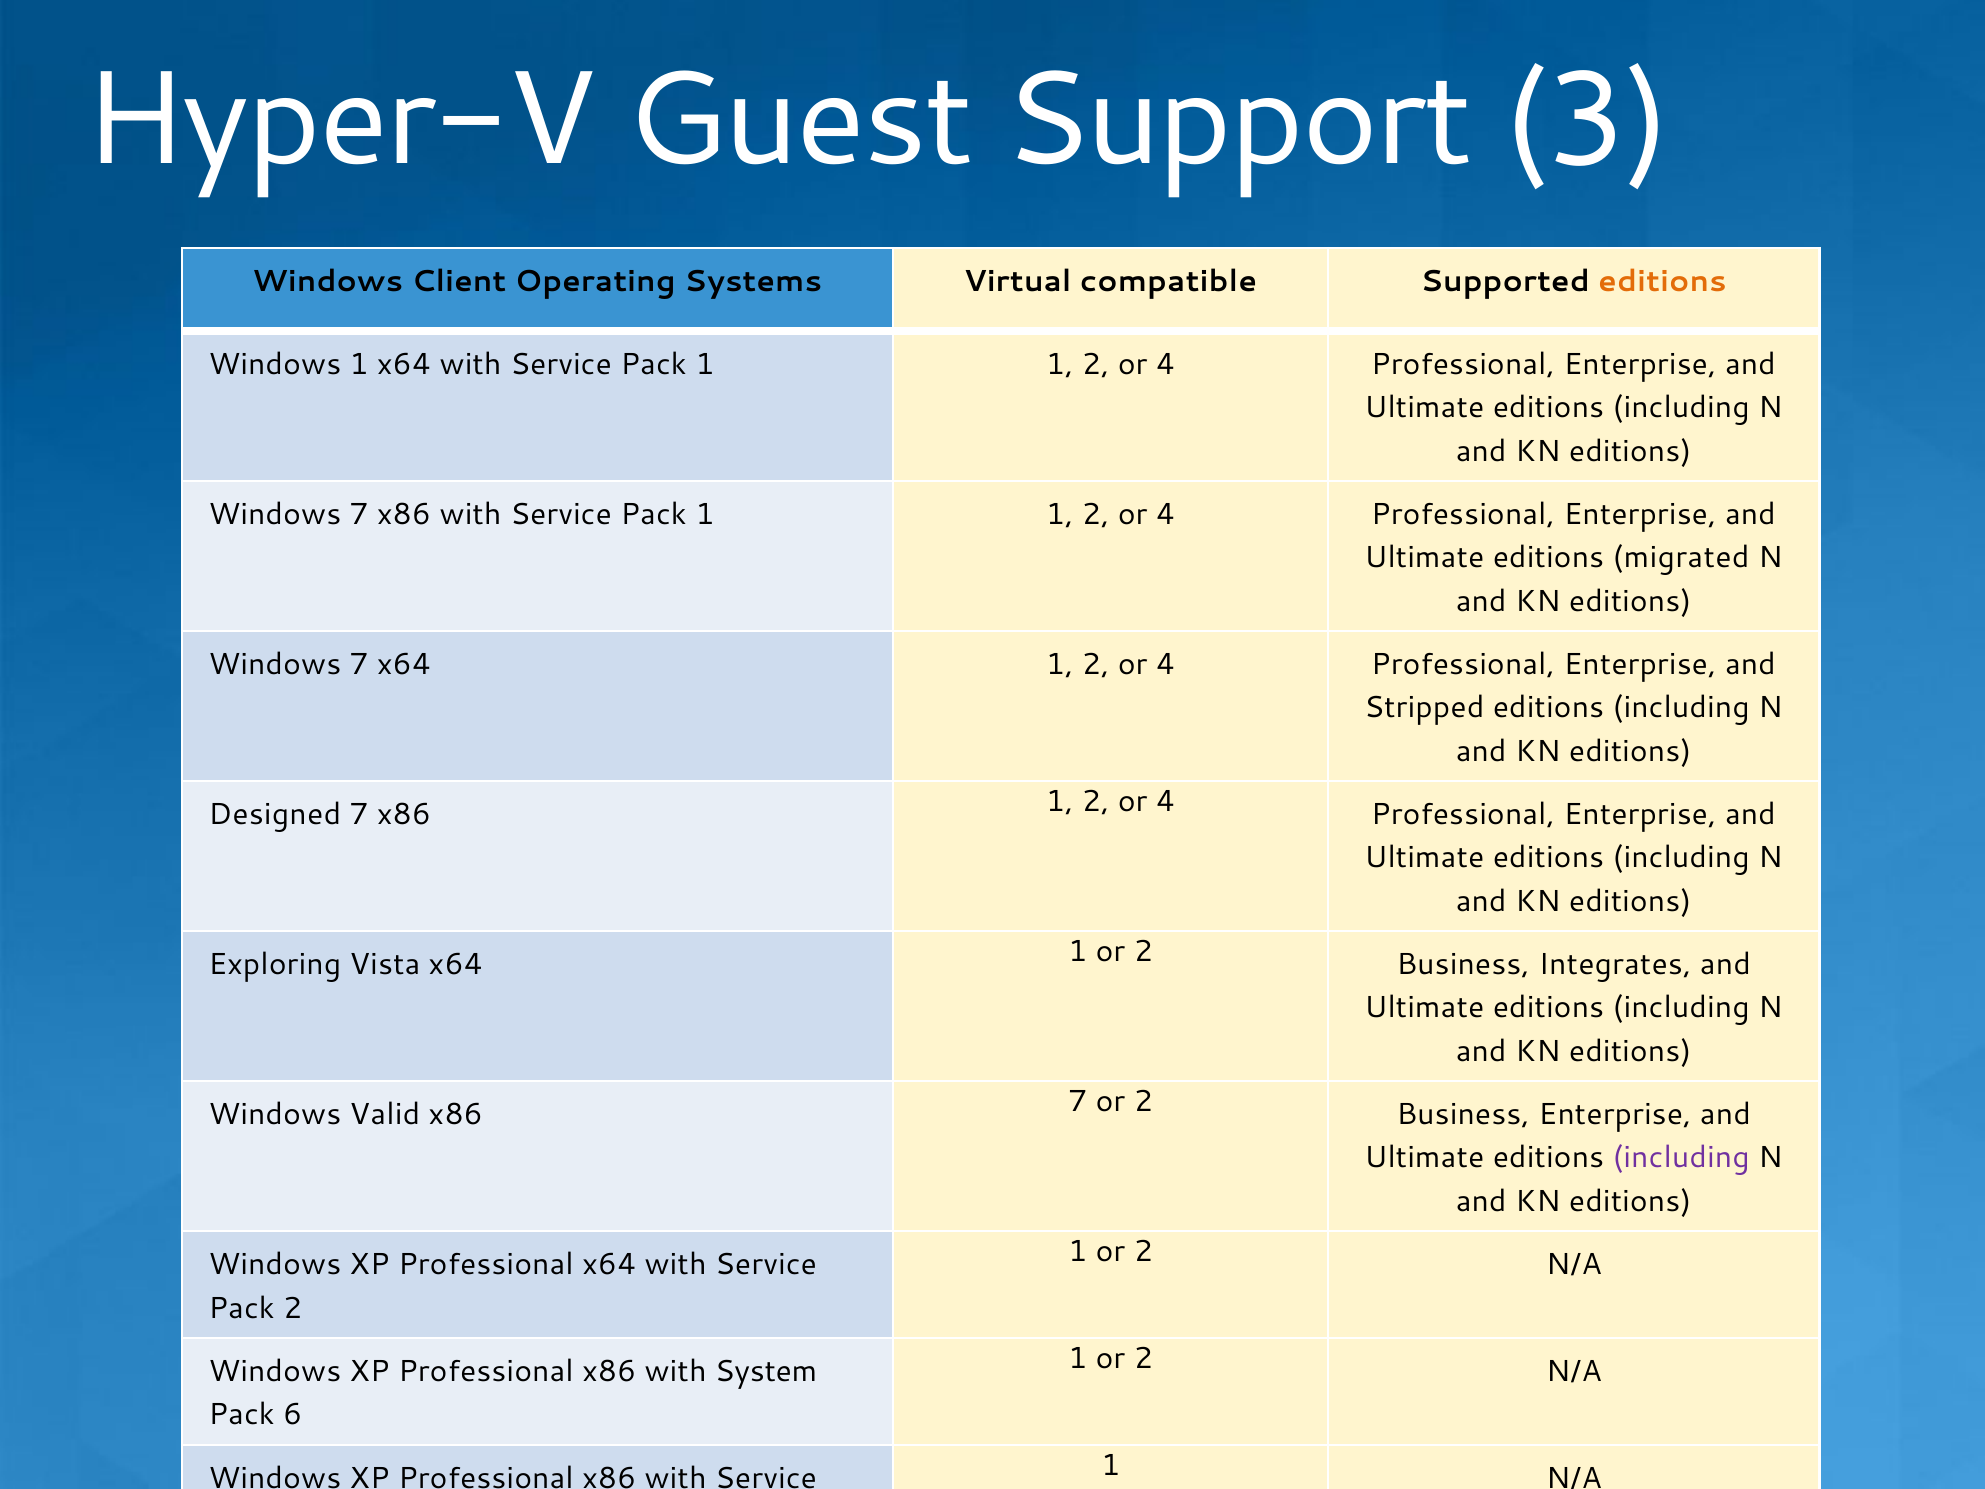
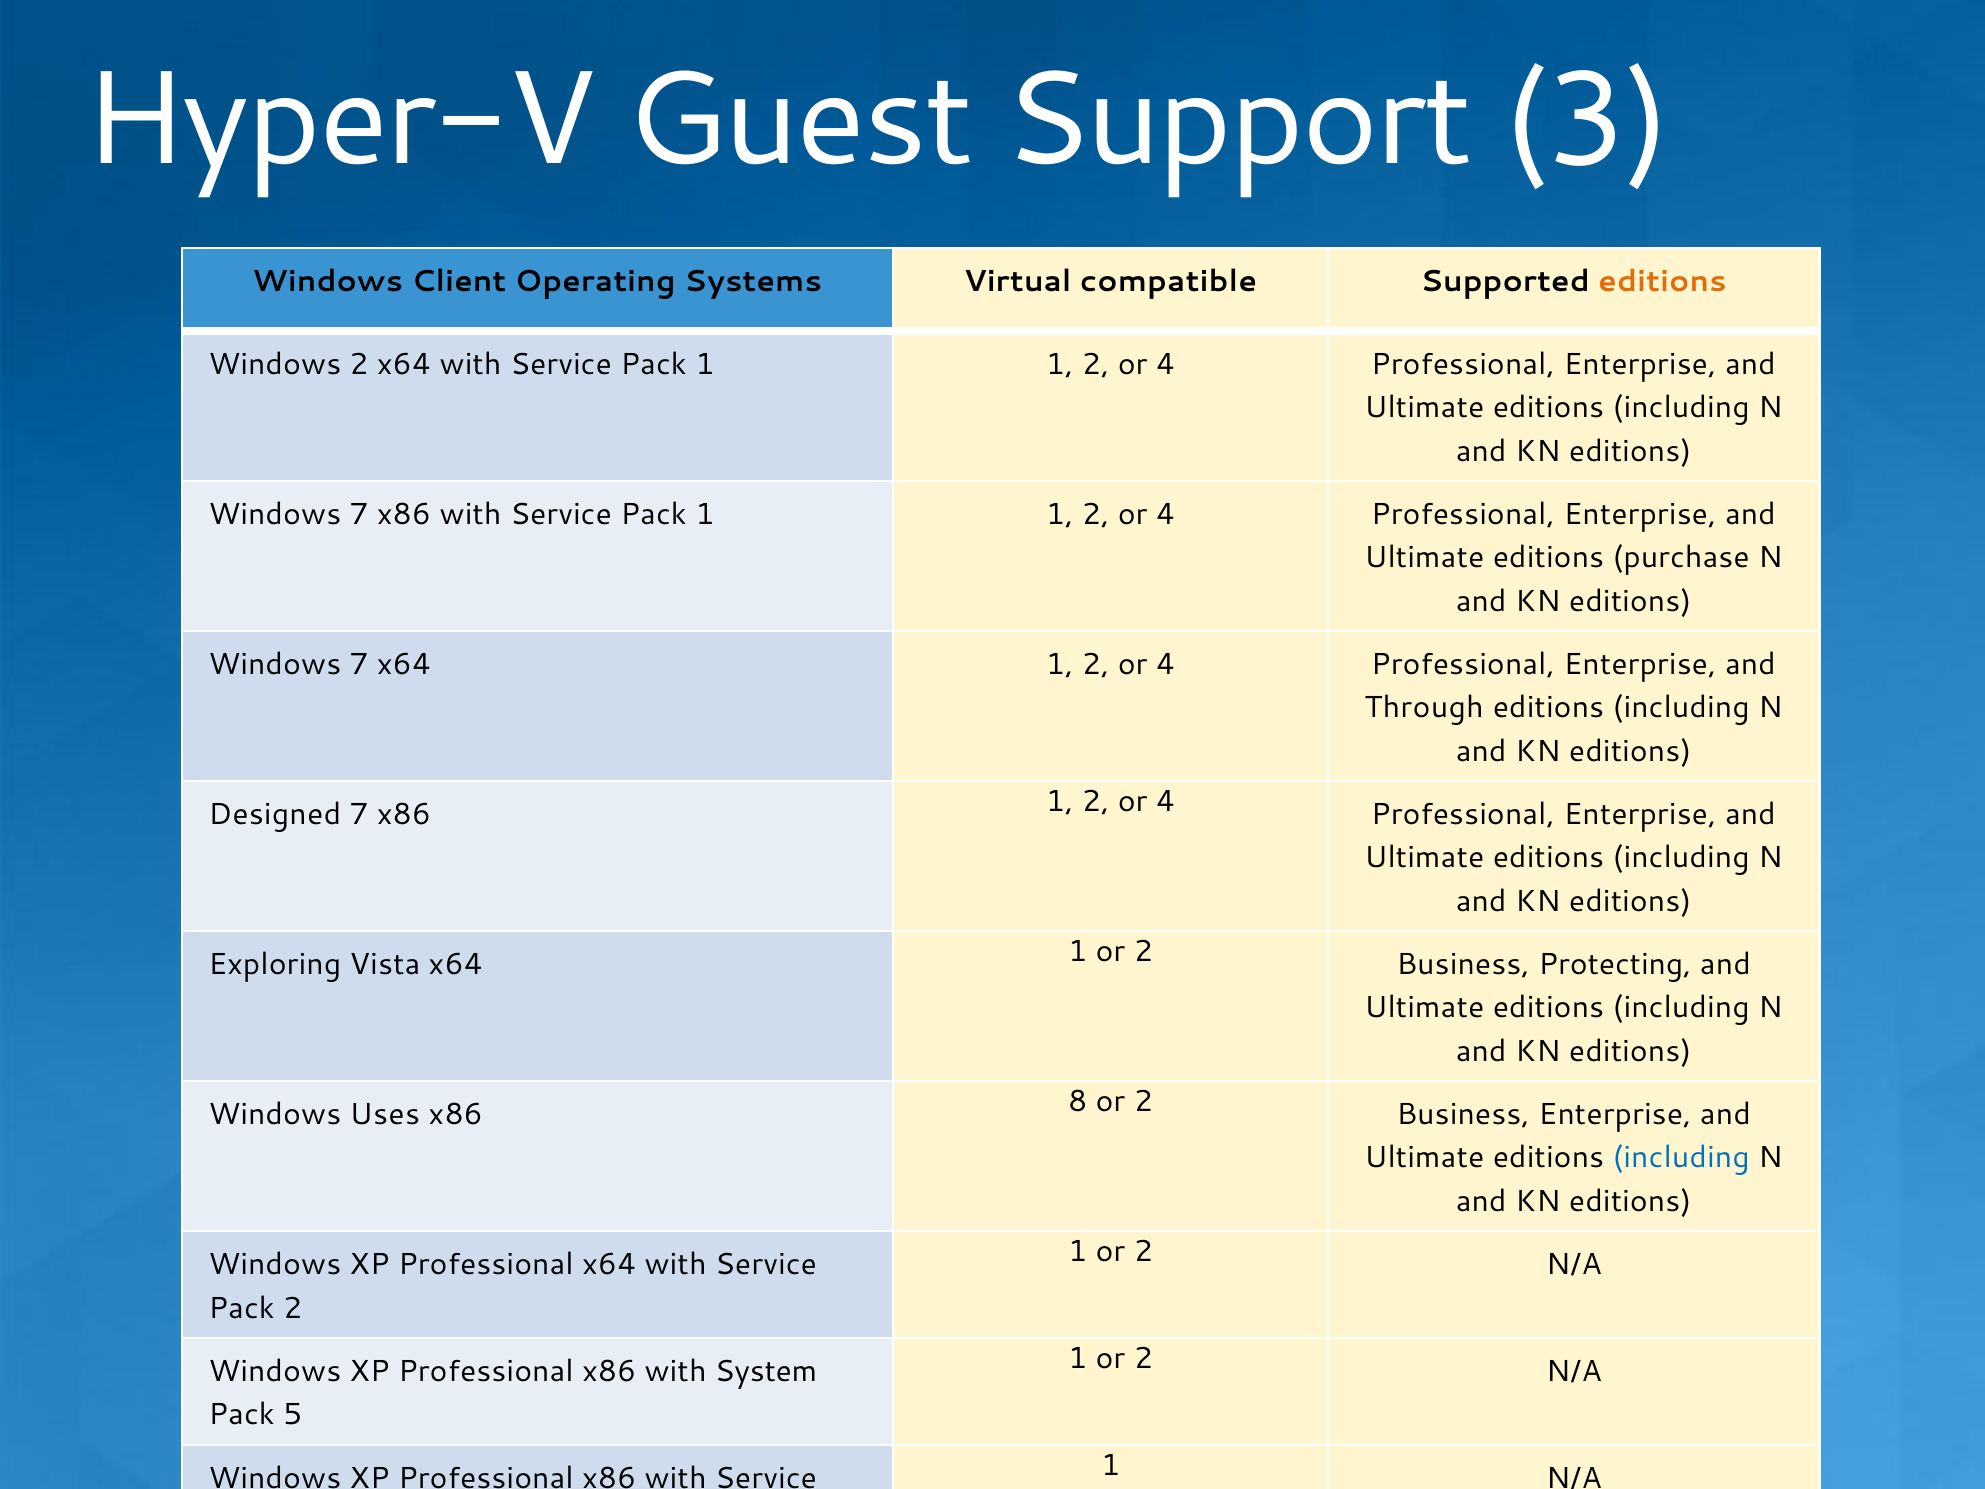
Windows 1: 1 -> 2
migrated: migrated -> purchase
Stripped: Stripped -> Through
Integrates: Integrates -> Protecting
Valid: Valid -> Uses
x86 7: 7 -> 8
including at (1681, 1158) colour: purple -> blue
6: 6 -> 5
